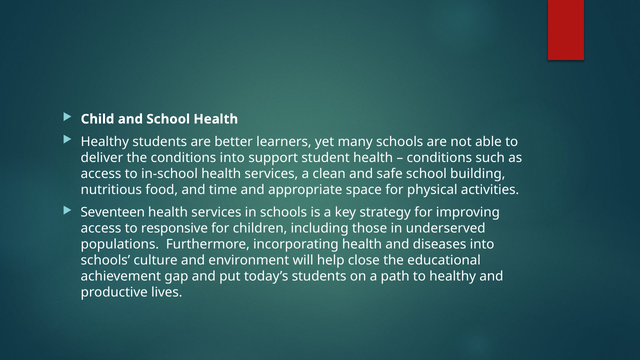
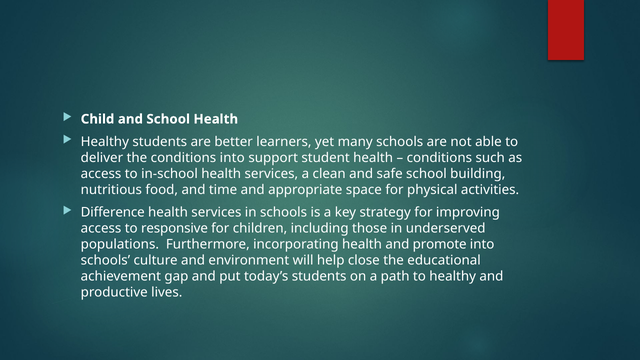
Seventeen: Seventeen -> Difference
diseases: diseases -> promote
